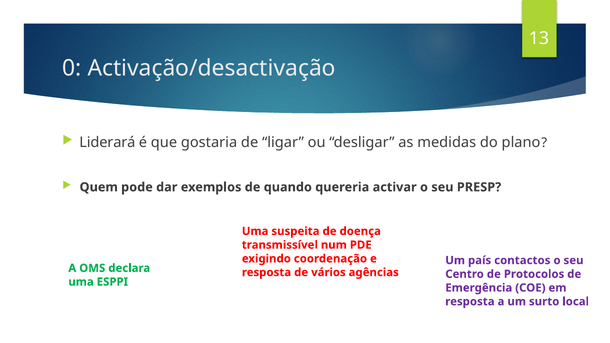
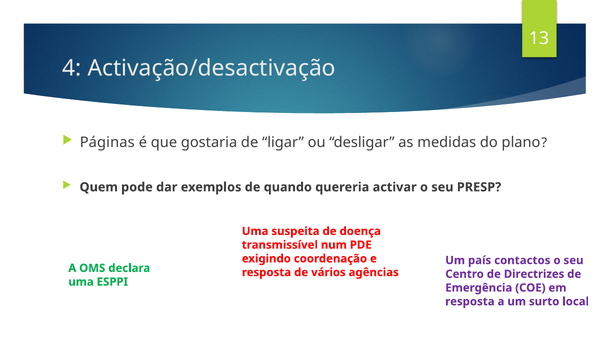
0: 0 -> 4
Liderará: Liderará -> Páginas
Protocolos: Protocolos -> Directrizes
